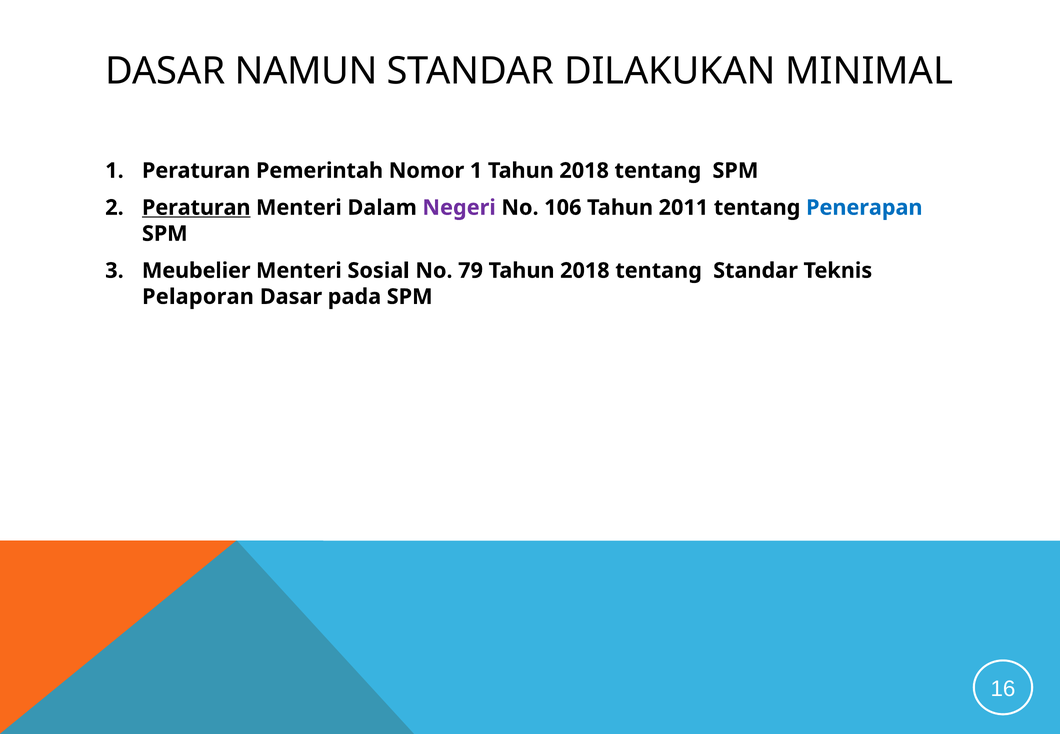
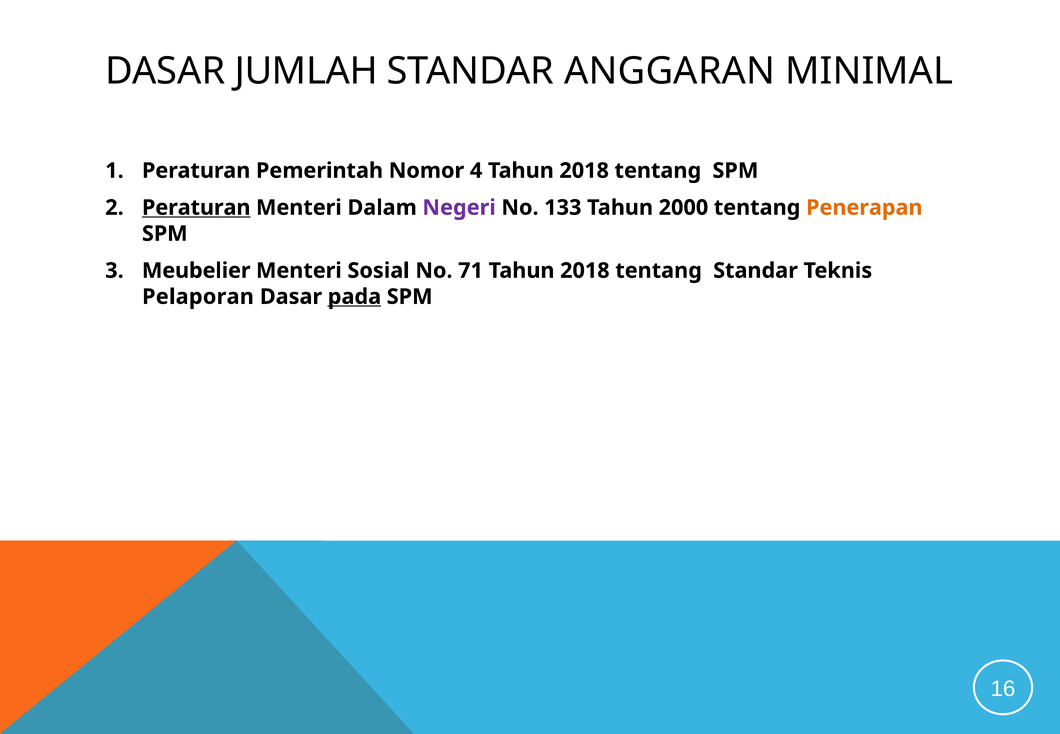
NAMUN: NAMUN -> JUMLAH
DILAKUKAN: DILAKUKAN -> ANGGARAN
Nomor 1: 1 -> 4
106: 106 -> 133
2011: 2011 -> 2000
Penerapan colour: blue -> orange
79: 79 -> 71
pada underline: none -> present
